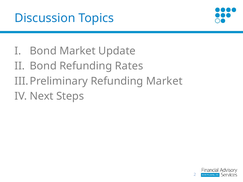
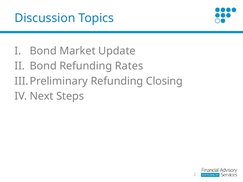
Refunding Market: Market -> Closing
